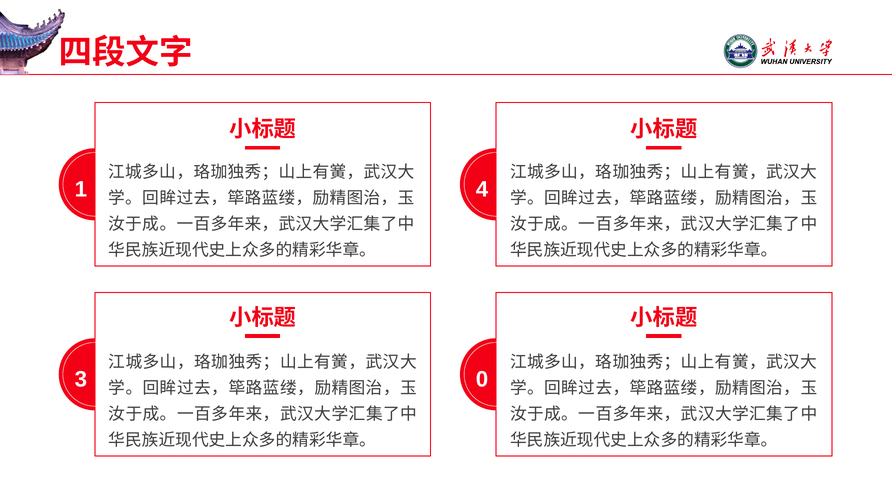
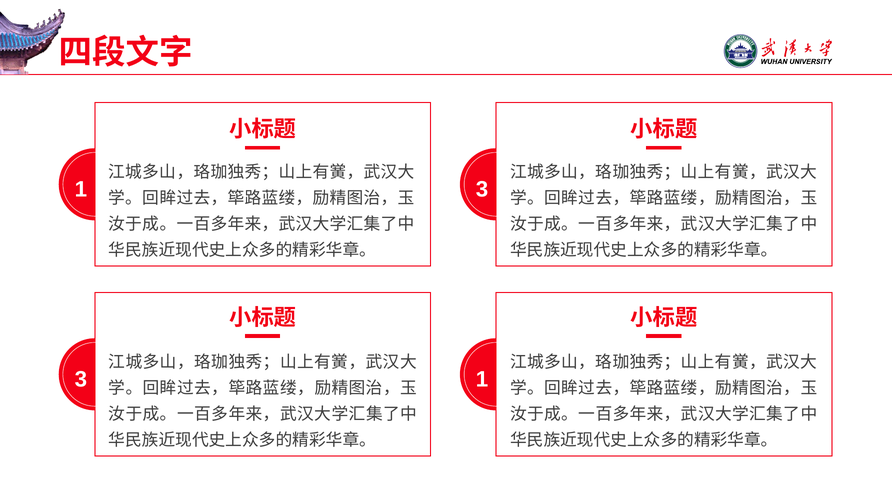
1 4: 4 -> 3
3 0: 0 -> 1
